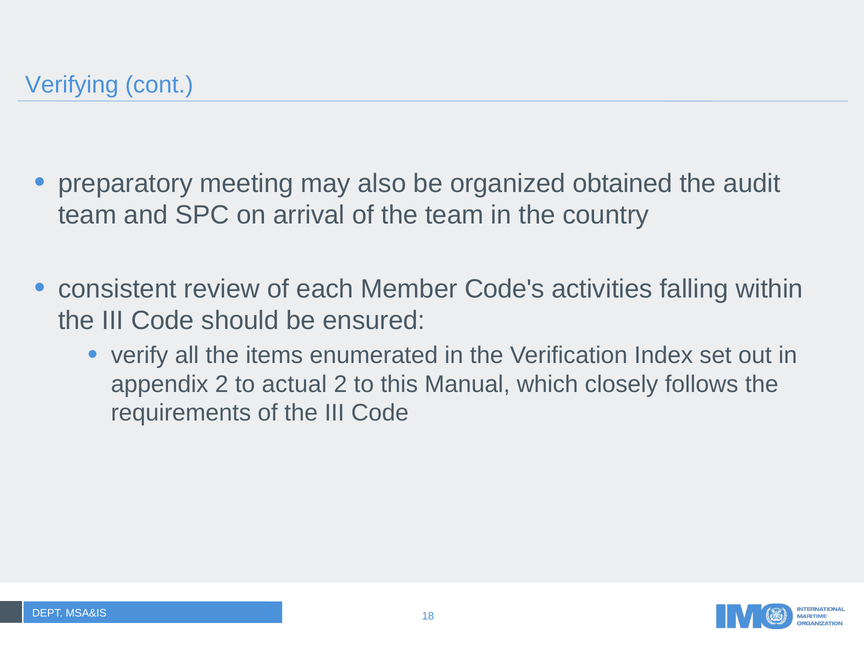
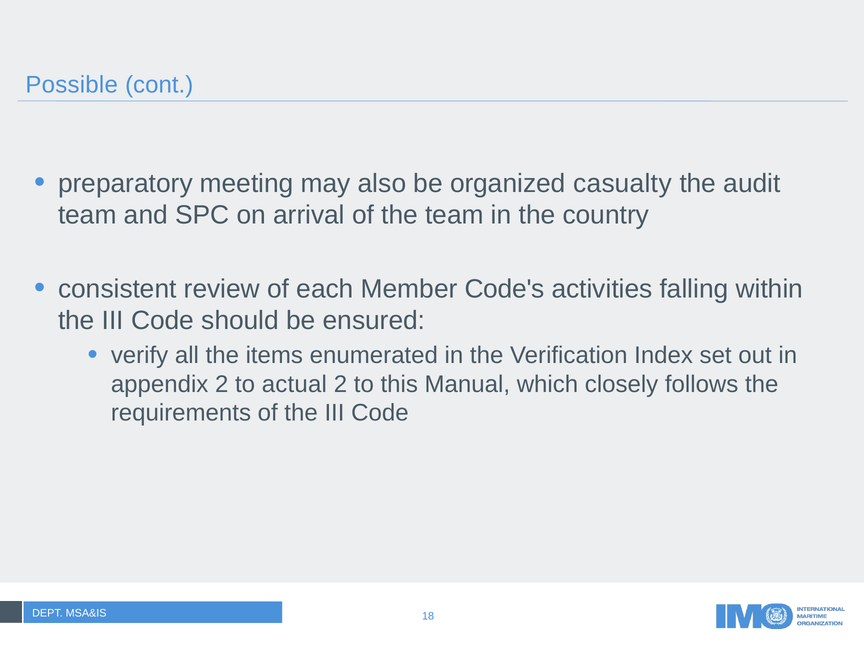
Verifying: Verifying -> Possible
obtained: obtained -> casualty
